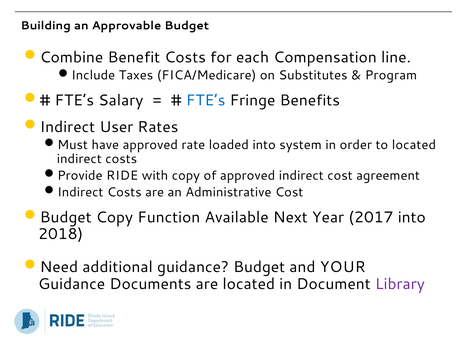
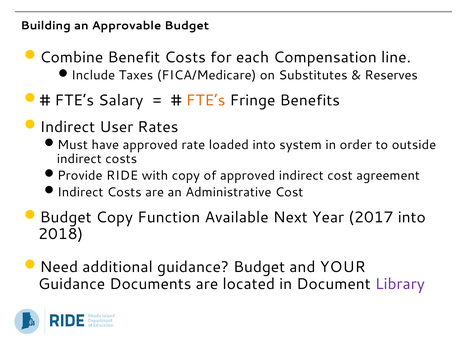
Program: Program -> Reserves
FTE’s at (206, 100) colour: blue -> orange
to located: located -> outside
